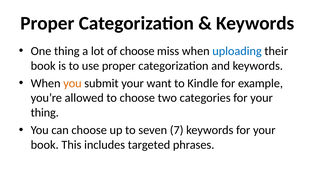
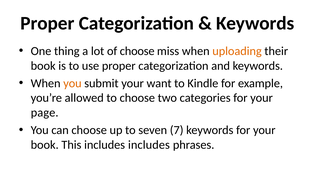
uploading colour: blue -> orange
thing at (45, 113): thing -> page
includes targeted: targeted -> includes
